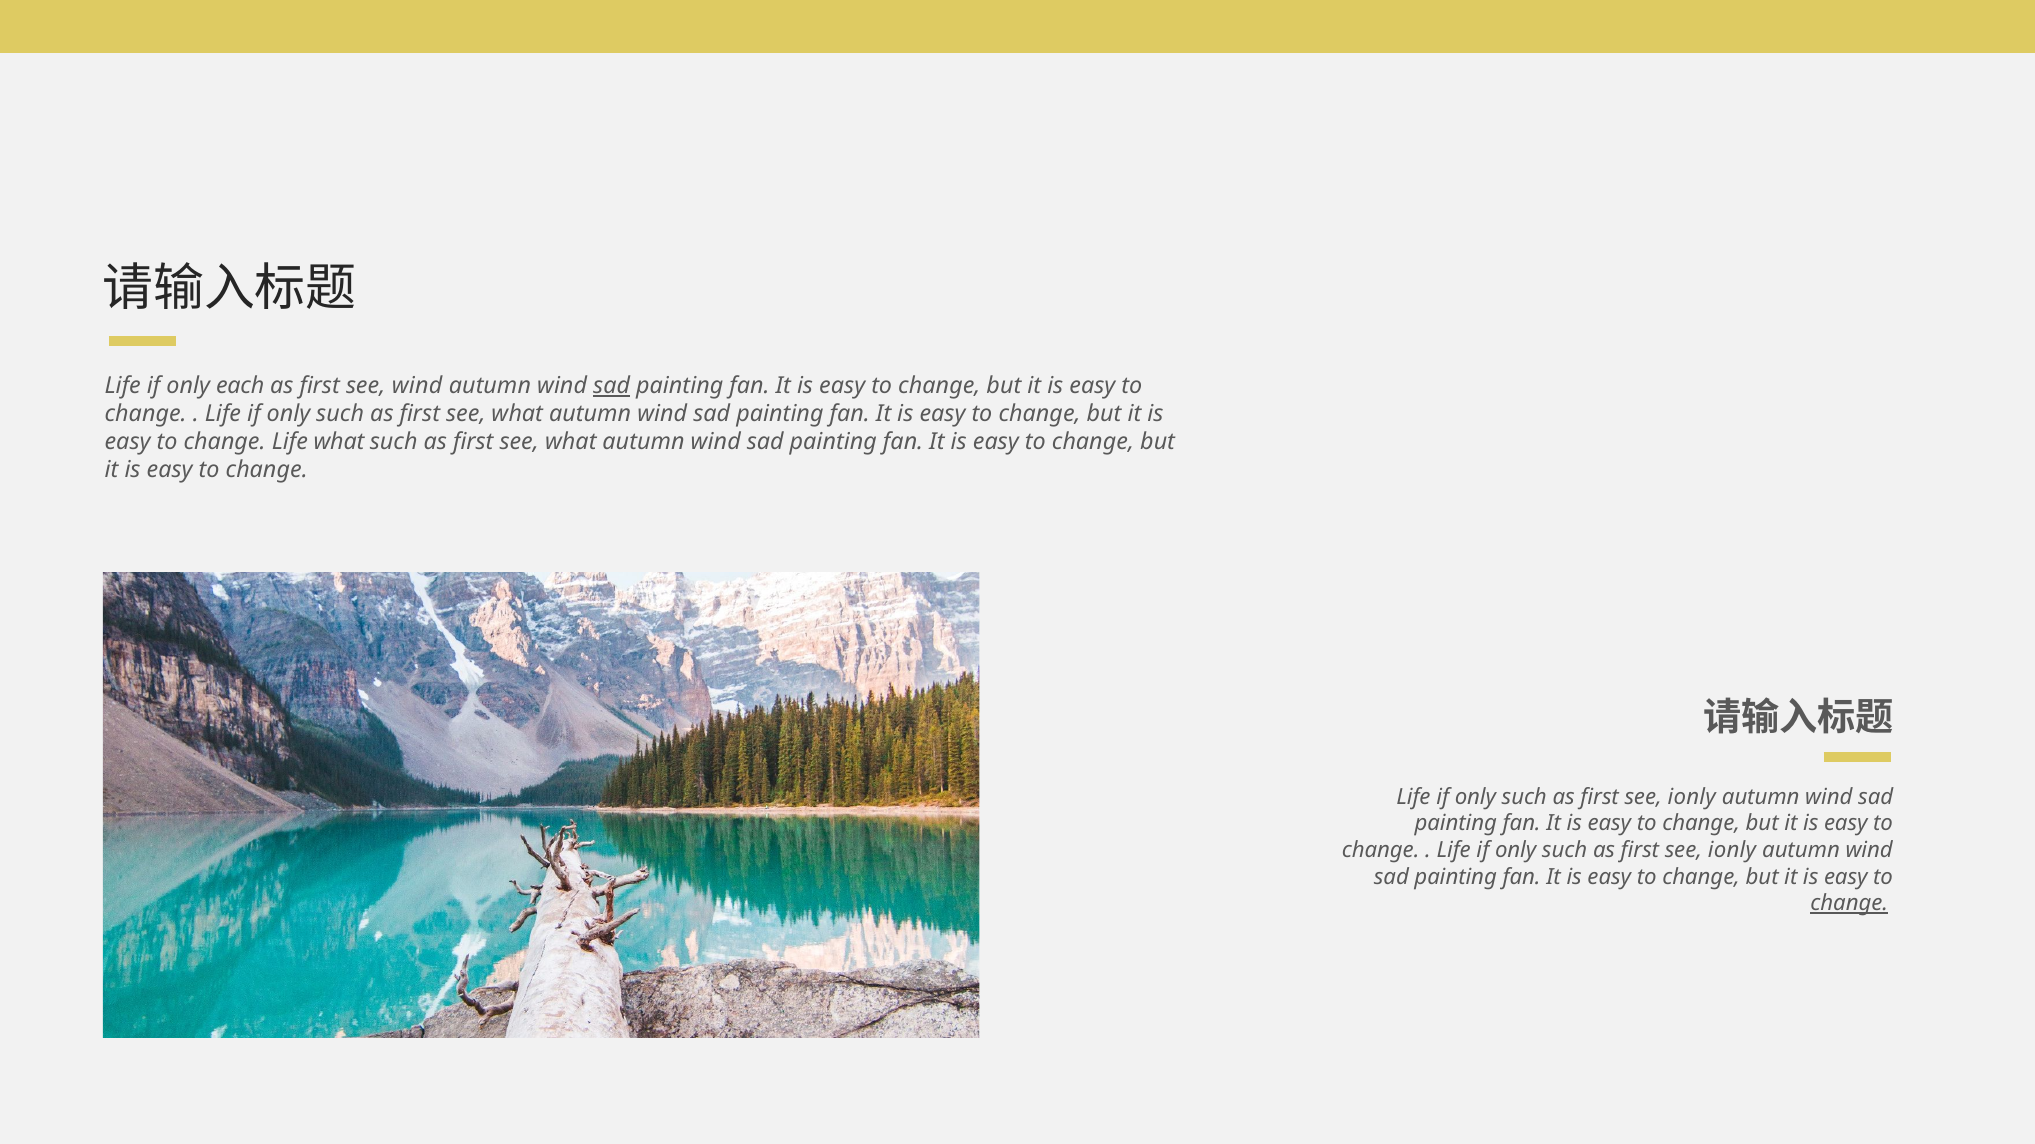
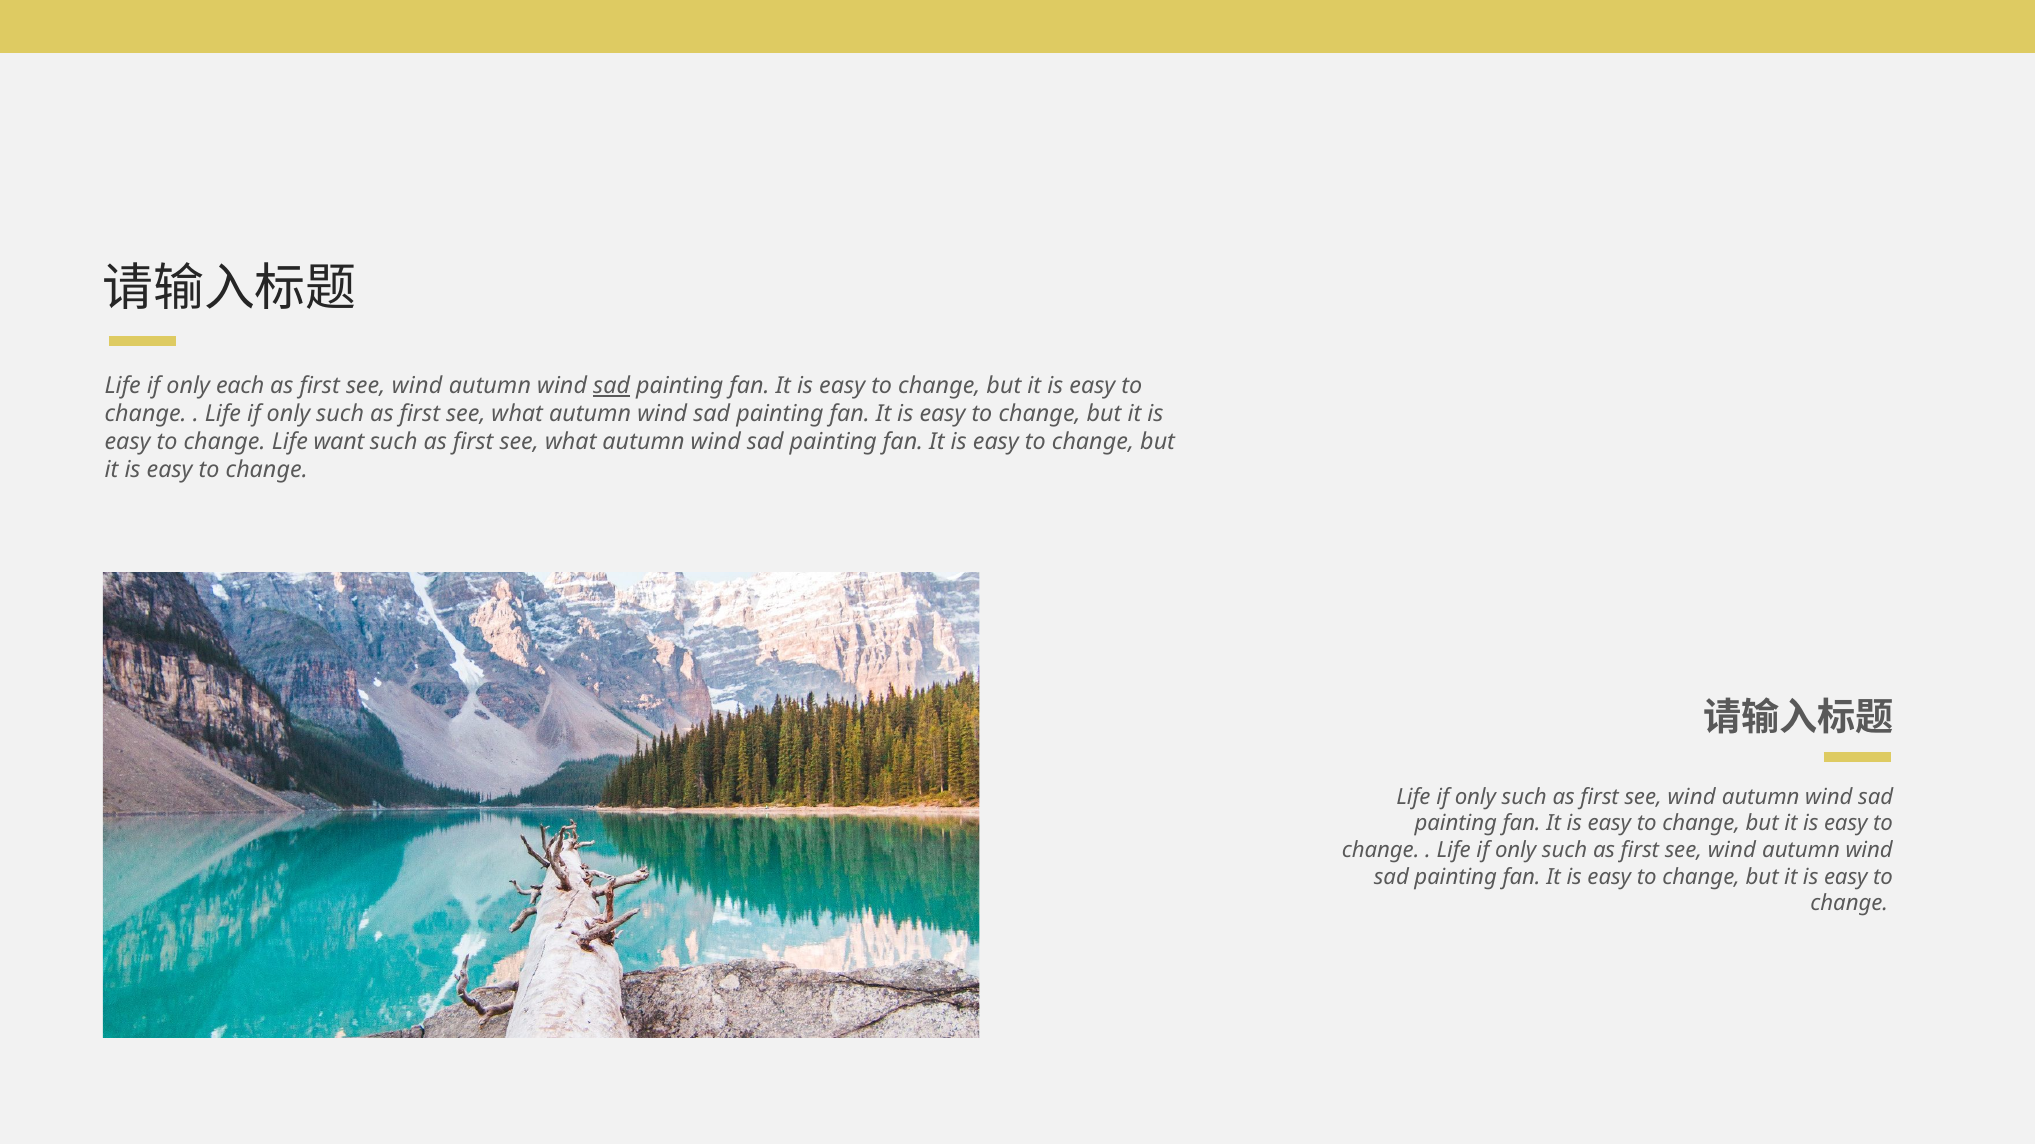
Life what: what -> want
ionly at (1692, 797): ionly -> wind
ionly at (1732, 851): ionly -> wind
change at (1849, 904) underline: present -> none
